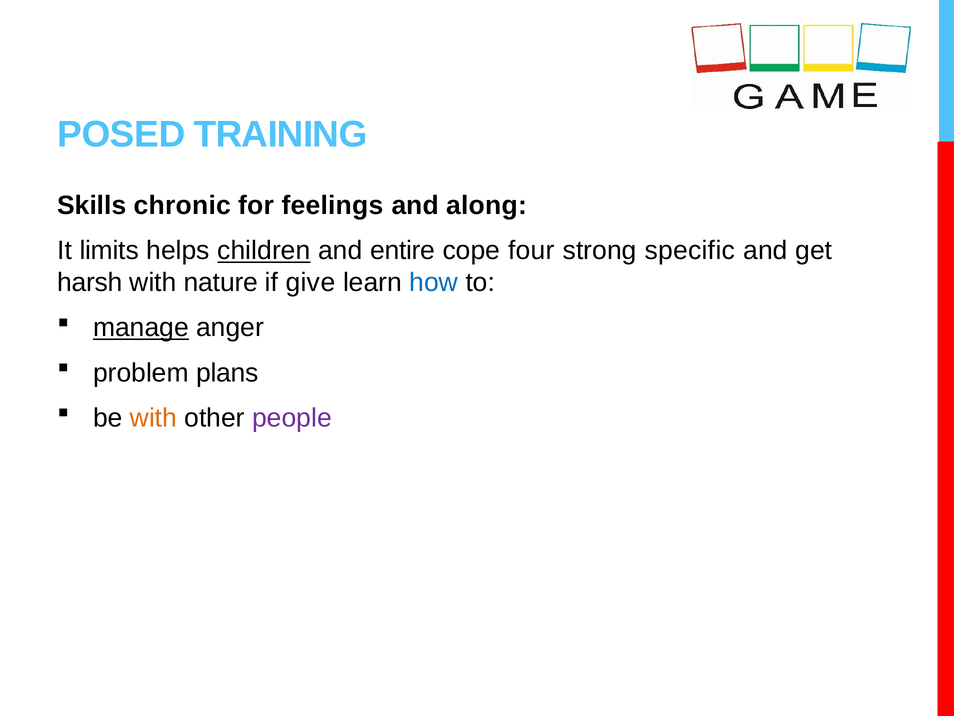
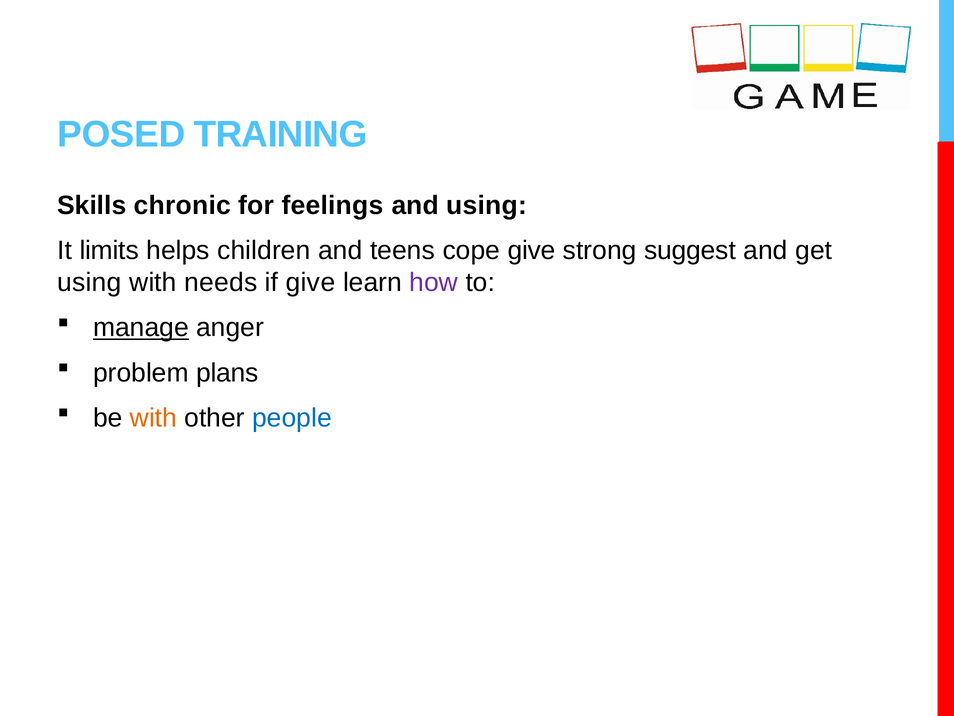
and along: along -> using
children underline: present -> none
entire: entire -> teens
cope four: four -> give
specific: specific -> suggest
harsh at (90, 282): harsh -> using
nature: nature -> needs
how colour: blue -> purple
people colour: purple -> blue
